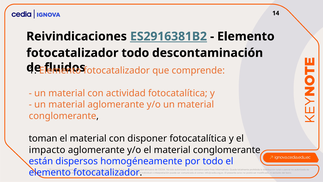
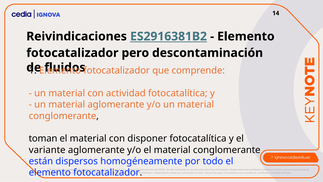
fotocatalizador todo: todo -> pero
impacto: impacto -> variante
